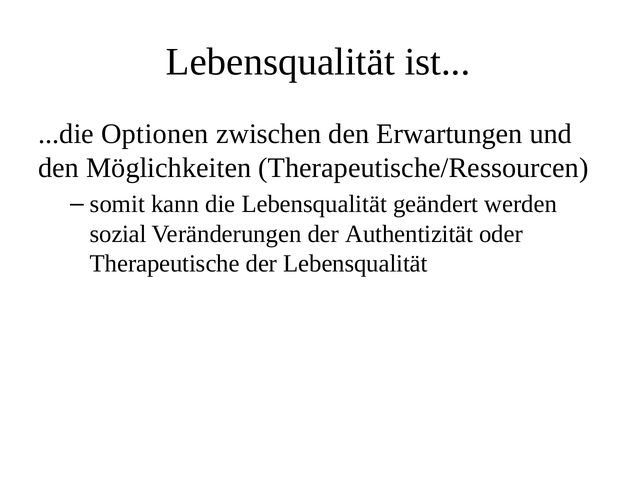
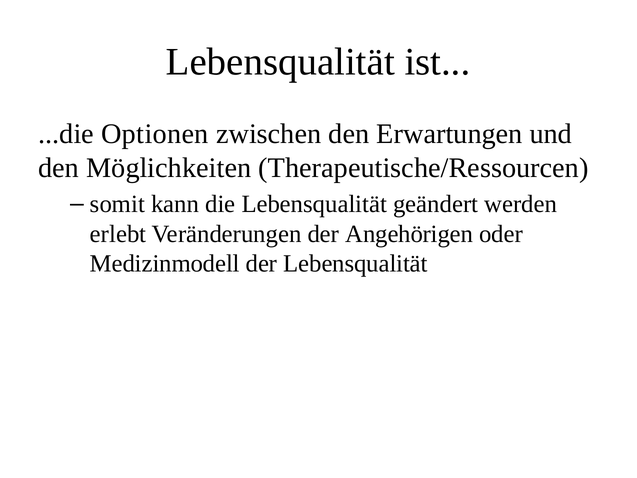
sozial: sozial -> erlebt
Authentizität: Authentizität -> Angehörigen
Therapeutische: Therapeutische -> Medizinmodell
